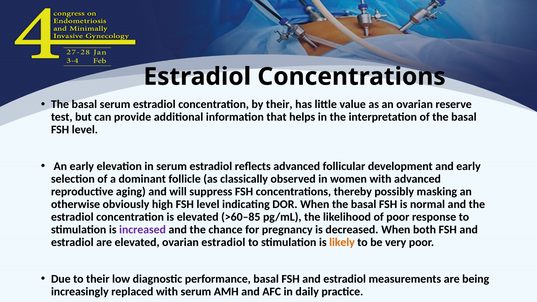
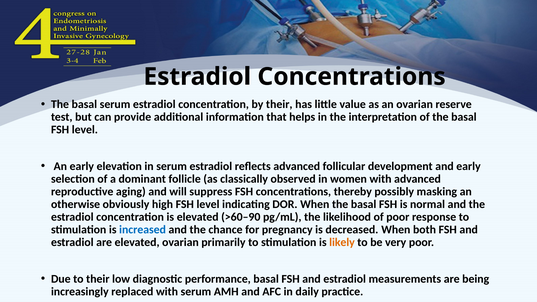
>60–85: >60–85 -> >60–90
increased colour: purple -> blue
ovarian estradiol: estradiol -> primarily
